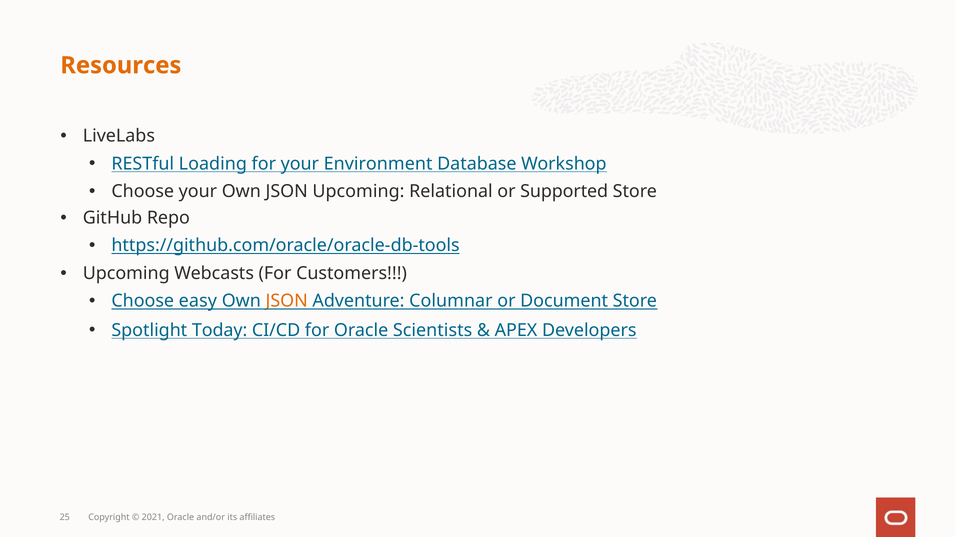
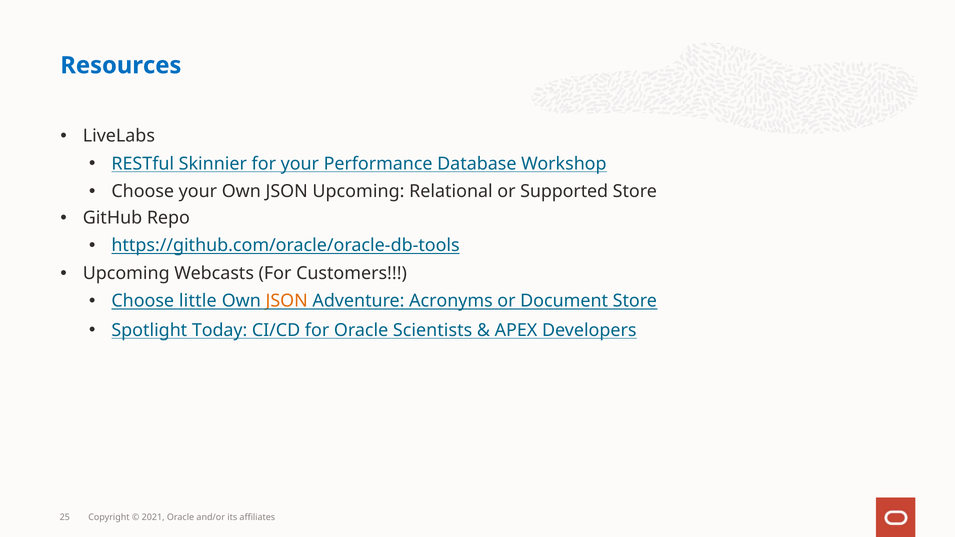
Resources colour: orange -> blue
Loading: Loading -> Skinnier
Environment: Environment -> Performance
easy: easy -> little
Columnar: Columnar -> Acronyms
